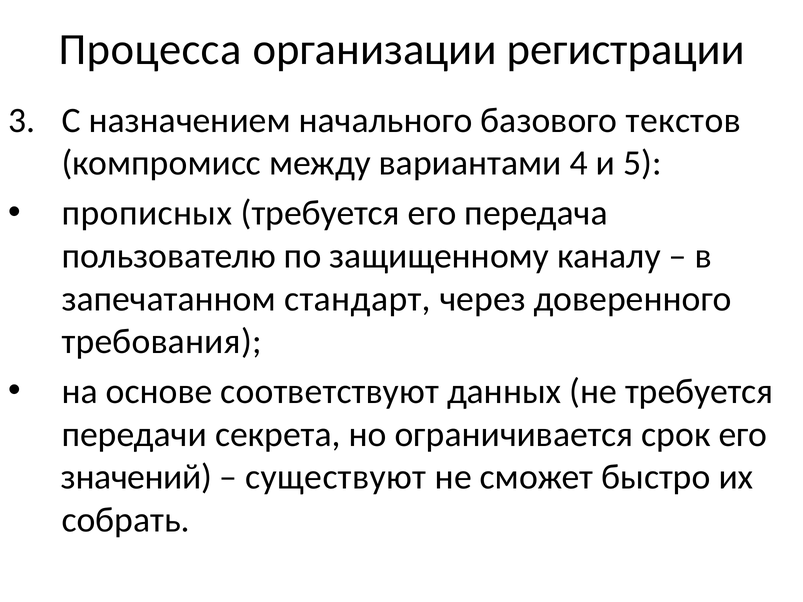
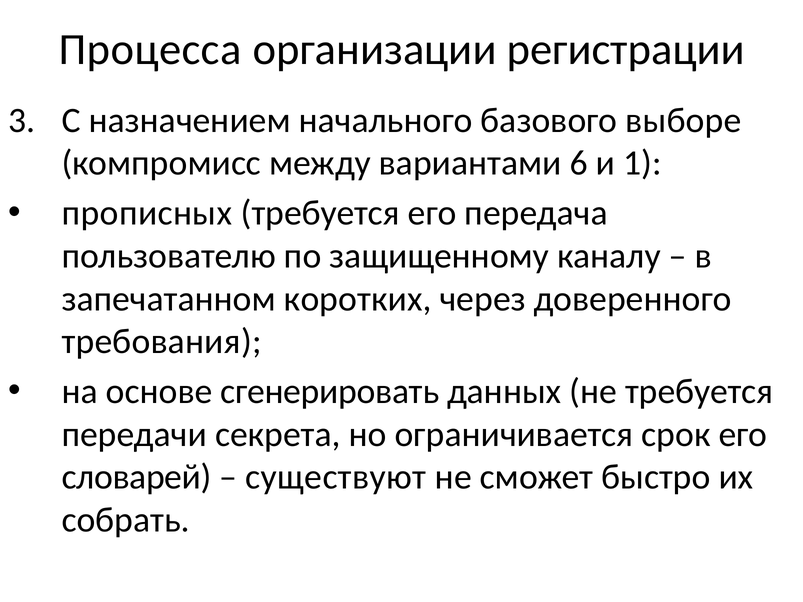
текстов: текстов -> выборе
4: 4 -> 6
5: 5 -> 1
стандарт: стандарт -> коротких
соответствуют: соответствуют -> сгенерировать
значений: значений -> словарей
